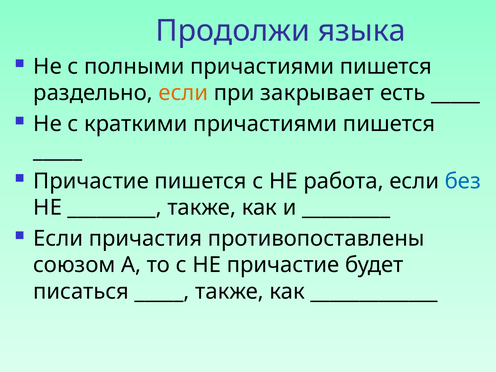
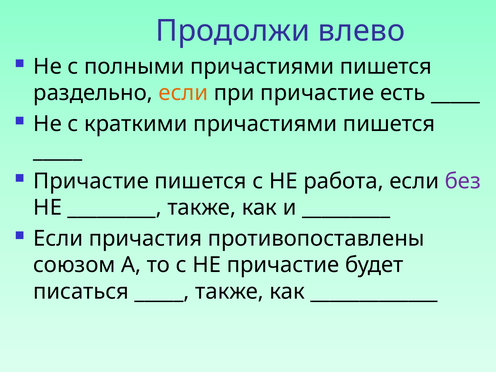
языка: языка -> влево
при закрывает: закрывает -> причастие
без colour: blue -> purple
